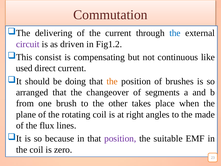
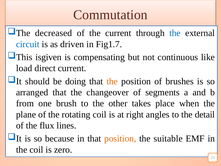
delivering: delivering -> decreased
circuit colour: purple -> blue
Fig1.2: Fig1.2 -> Fig1.7
consist: consist -> isgiven
used: used -> load
made: made -> detail
position at (120, 138) colour: purple -> orange
